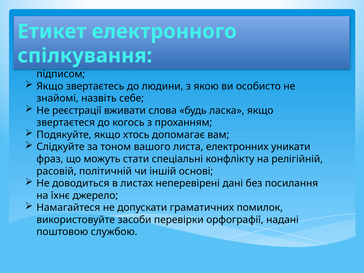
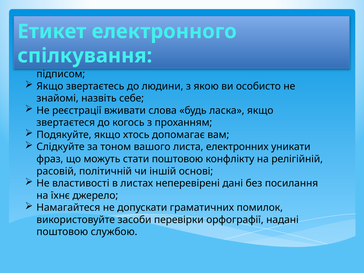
стати спеціальні: спеціальні -> поштовою
доводиться: доводиться -> властивості
